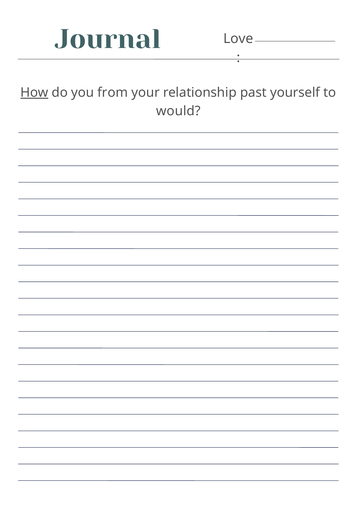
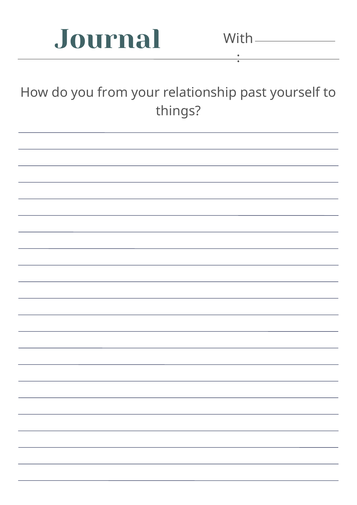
Love: Love -> With
How underline: present -> none
would: would -> things
